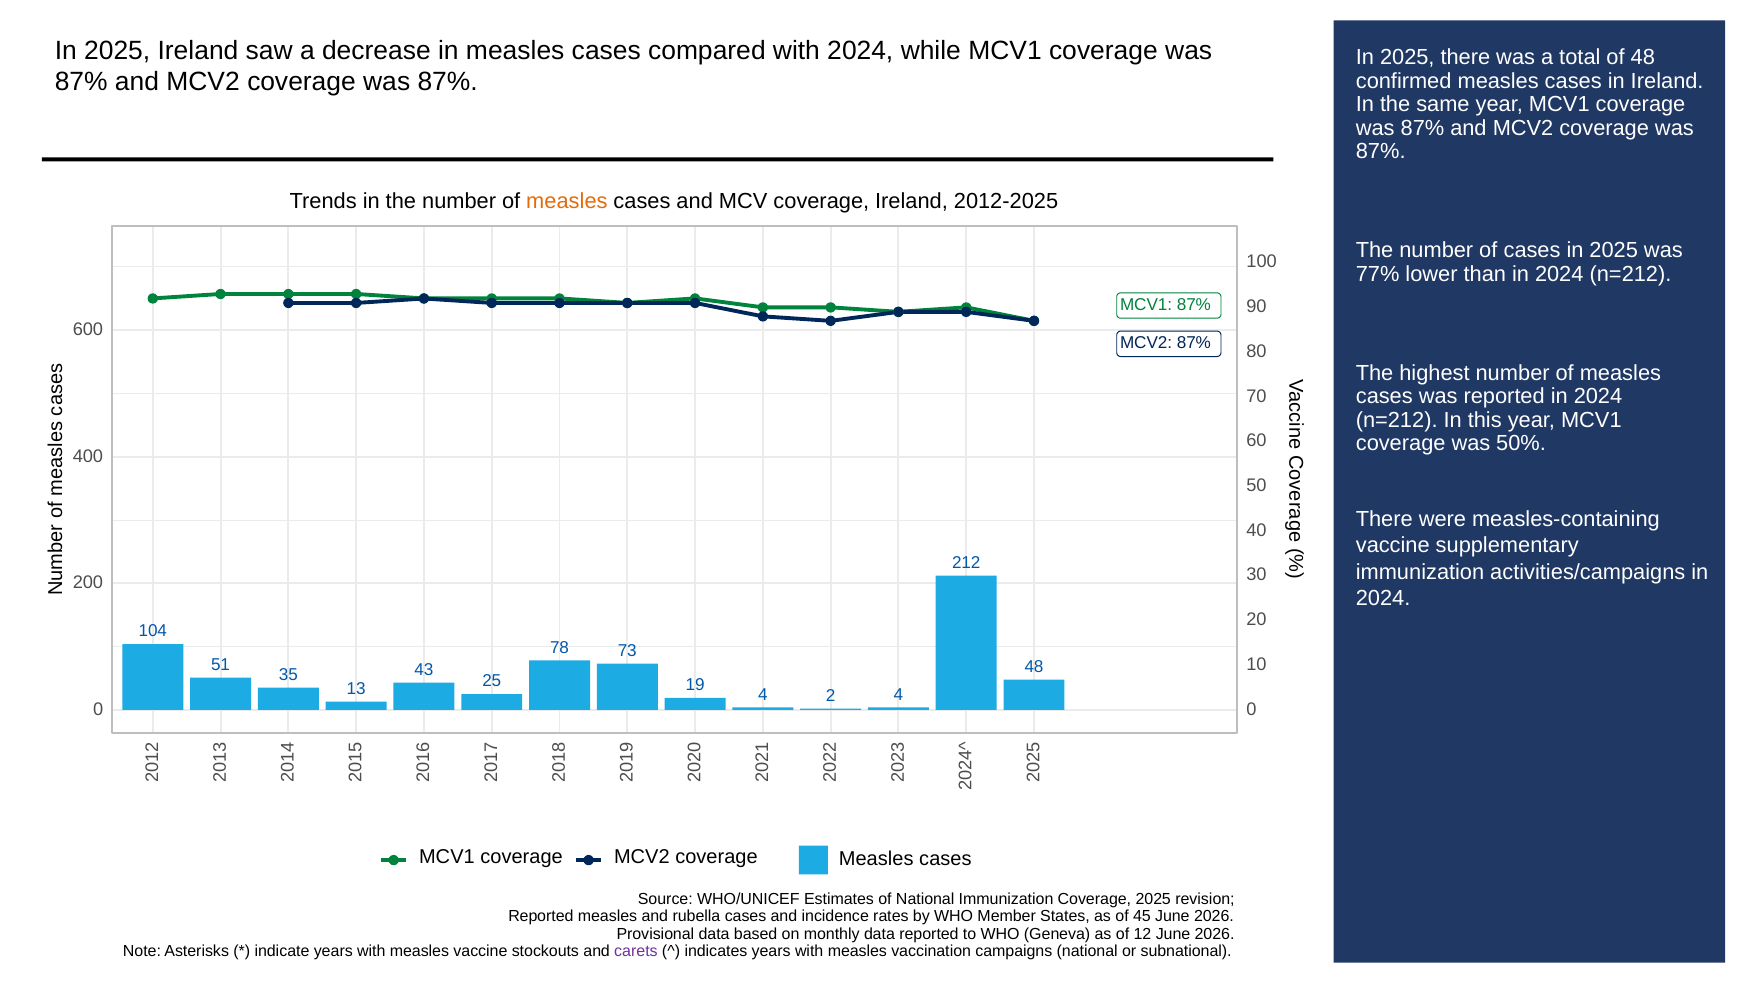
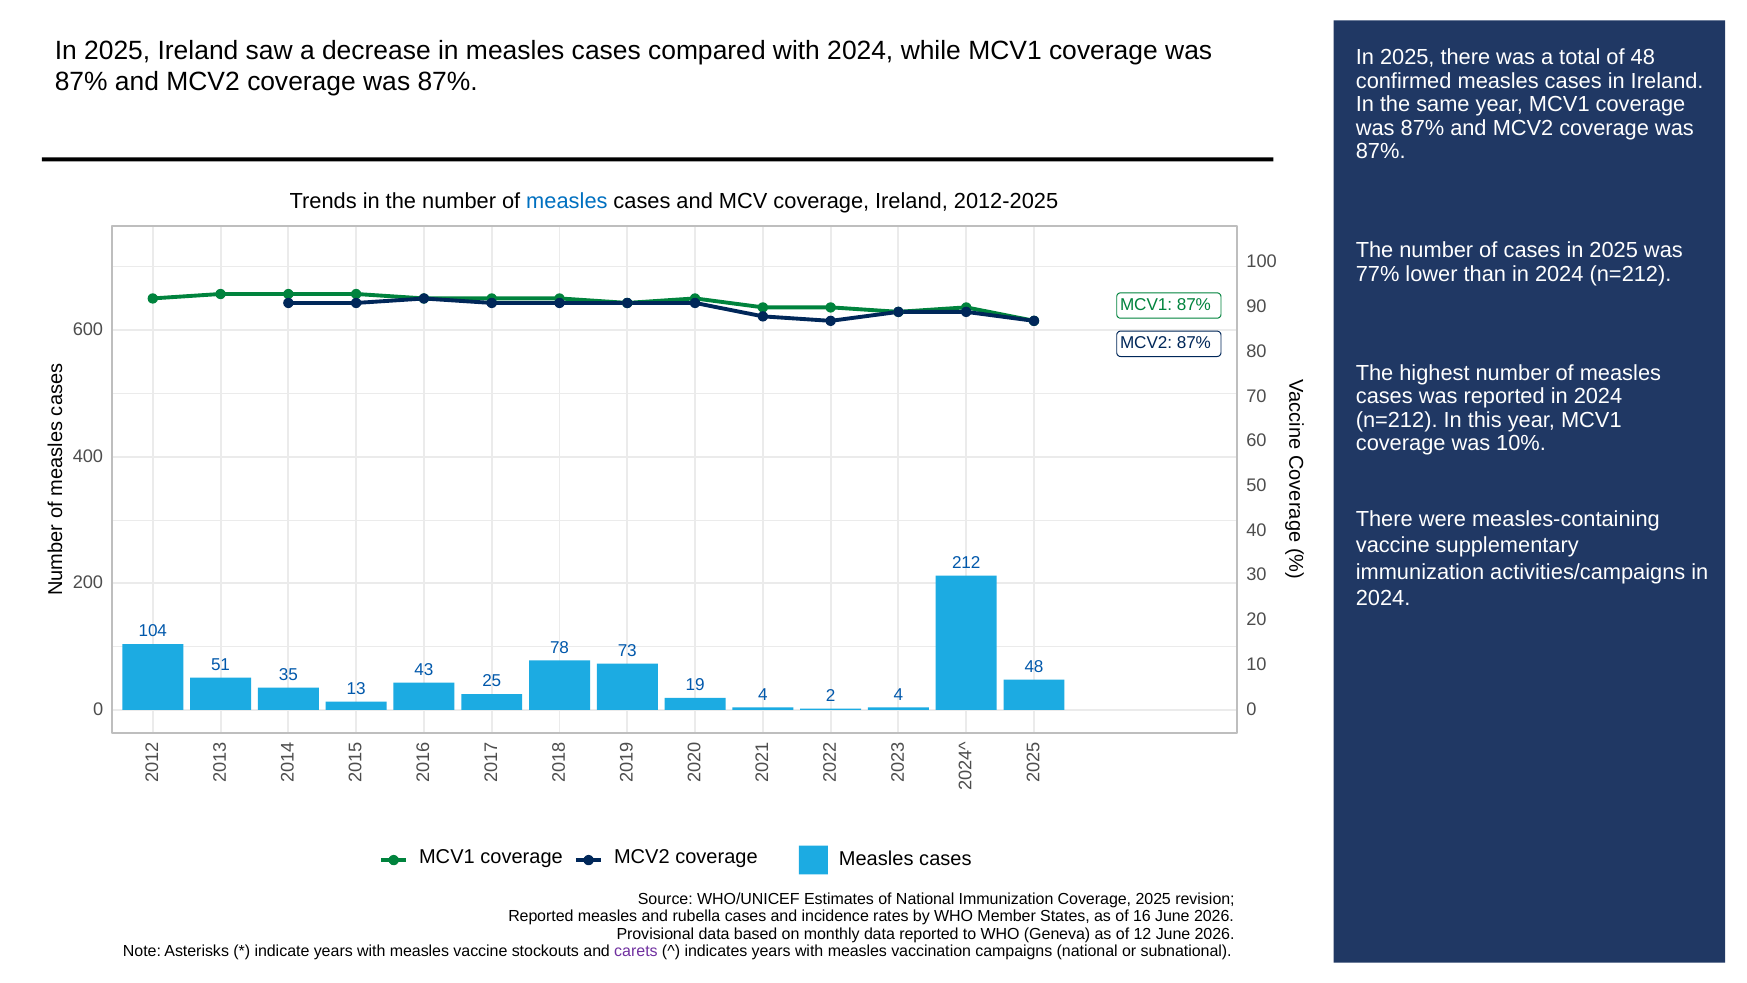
measles at (567, 201) colour: orange -> blue
50%: 50% -> 10%
45: 45 -> 16
